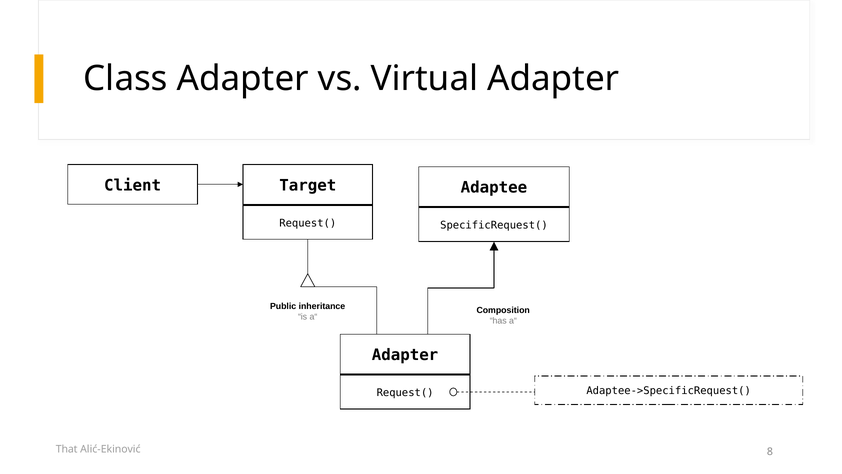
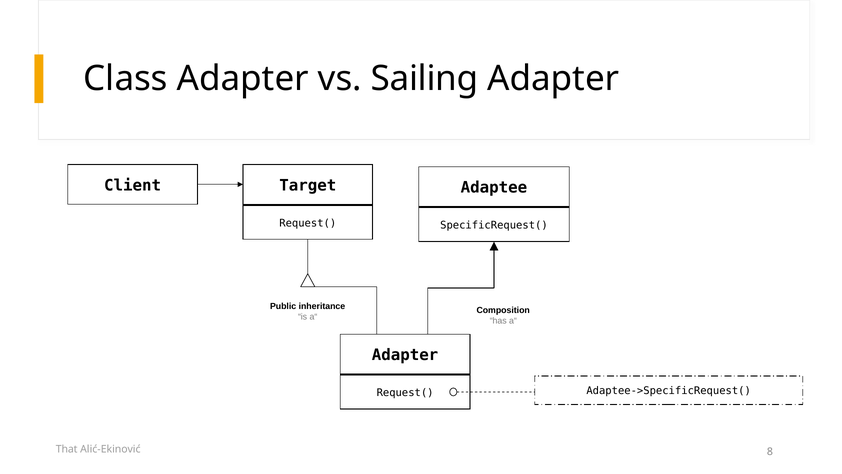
Virtual: Virtual -> Sailing
